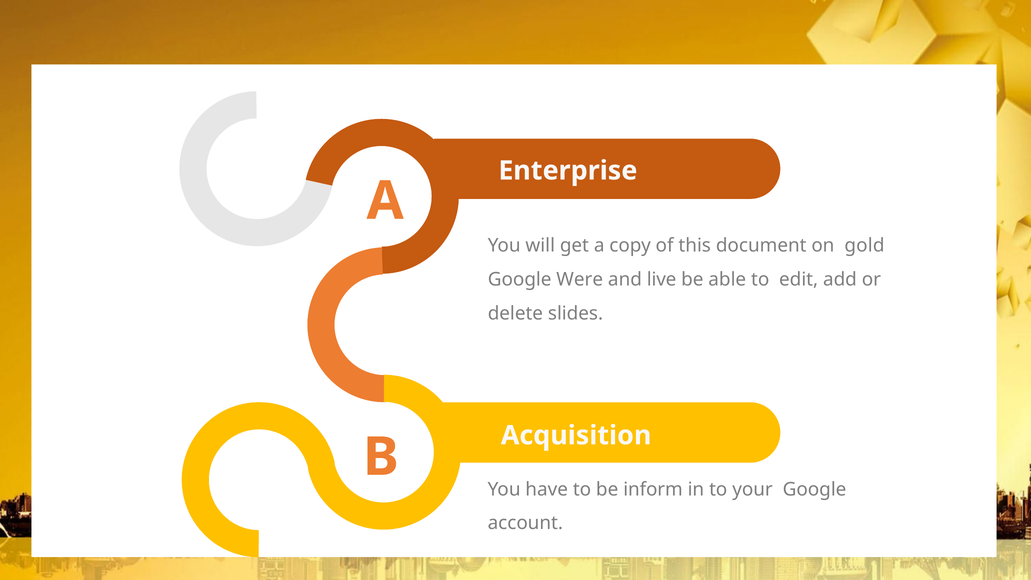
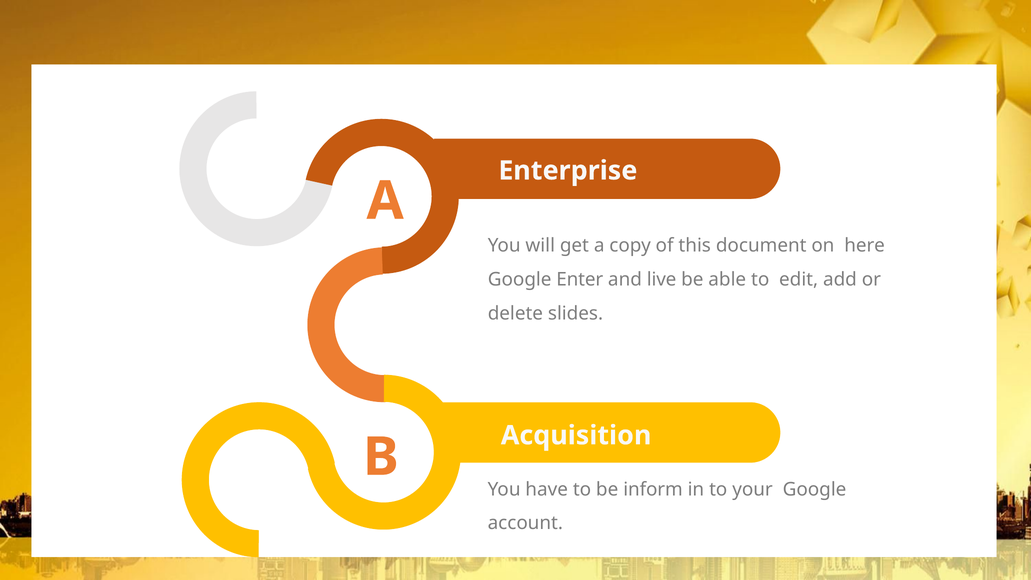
gold: gold -> here
Were: Were -> Enter
